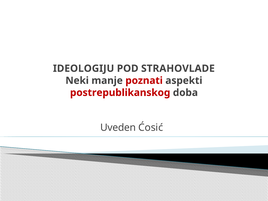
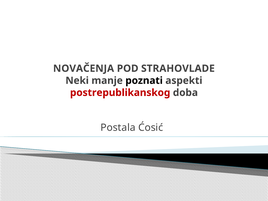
IDEOLOGIJU: IDEOLOGIJU -> NOVAČENJA
poznati colour: red -> black
Uveden: Uveden -> Postala
